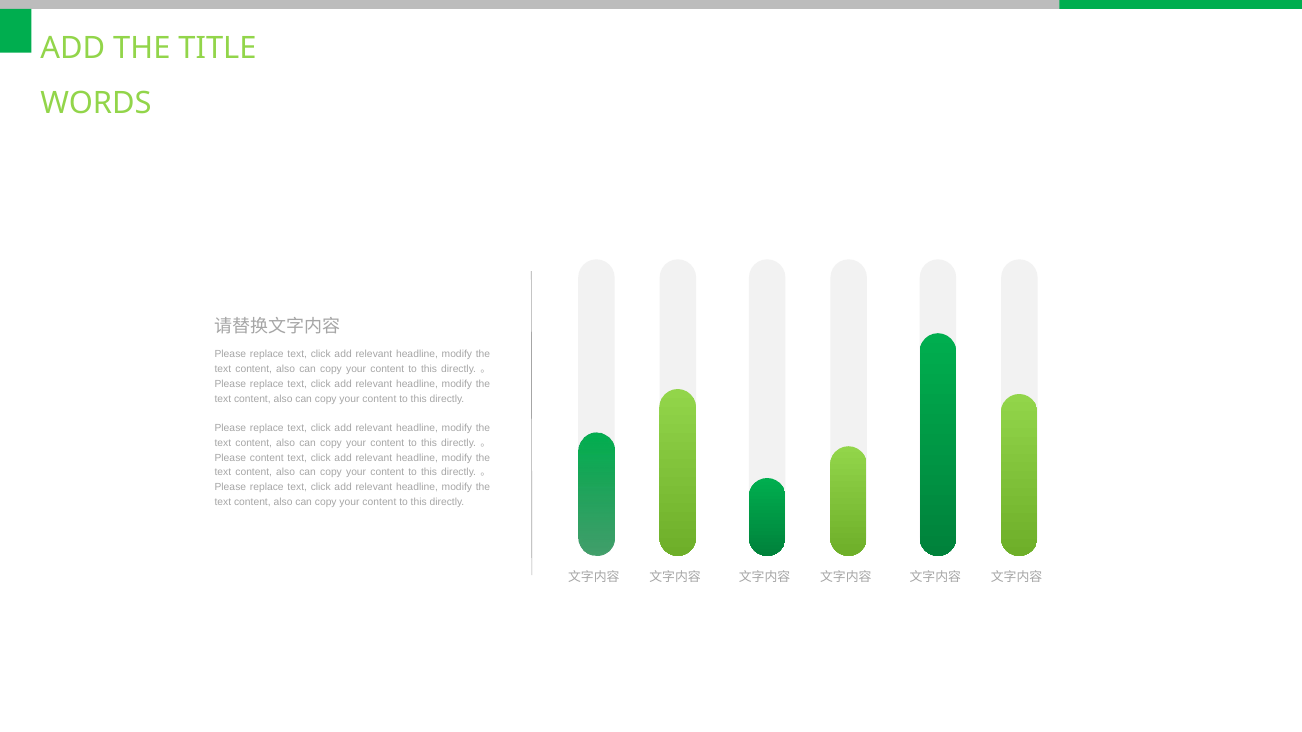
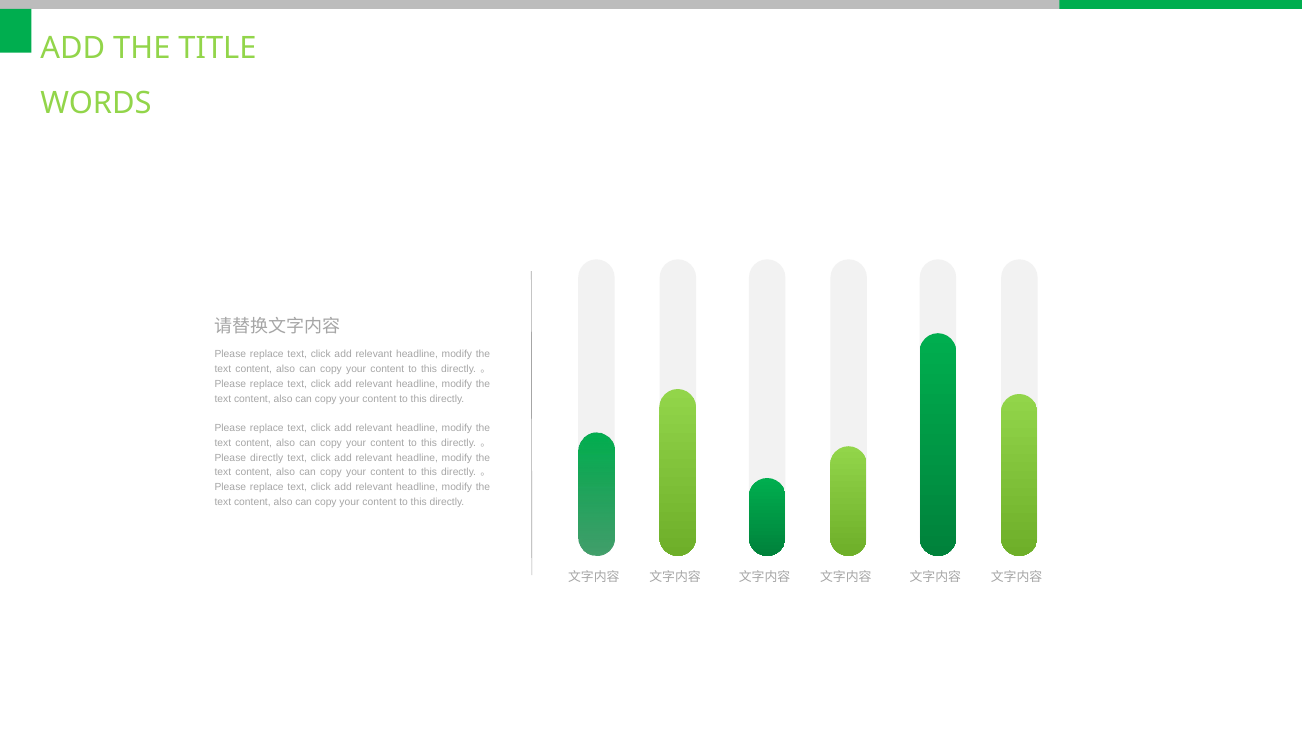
Please content: content -> directly
